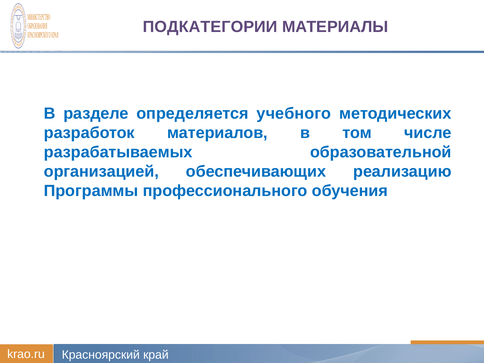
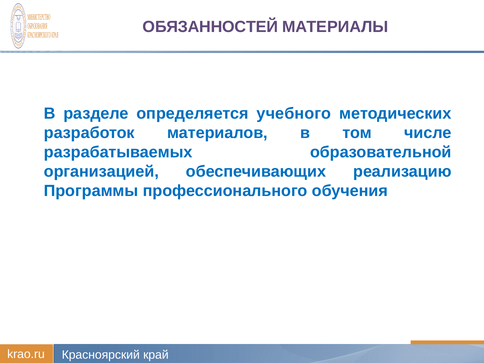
ПОДКАТЕГОРИИ: ПОДКАТЕГОРИИ -> ОБЯЗАННОСТЕЙ
